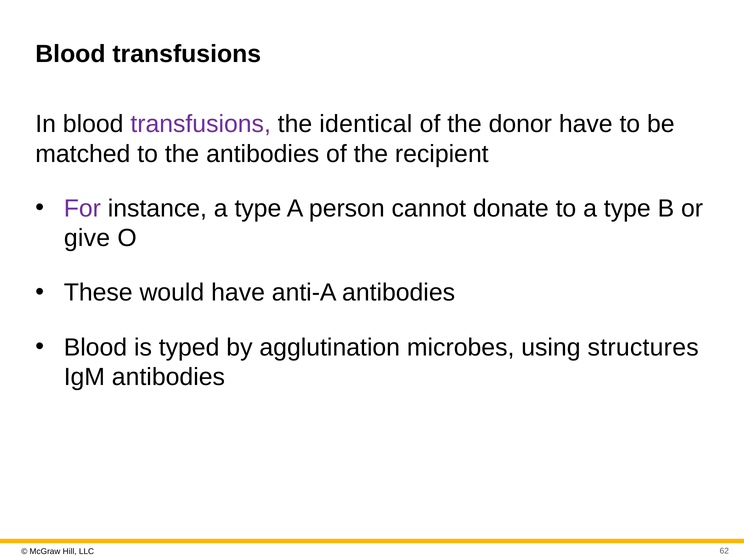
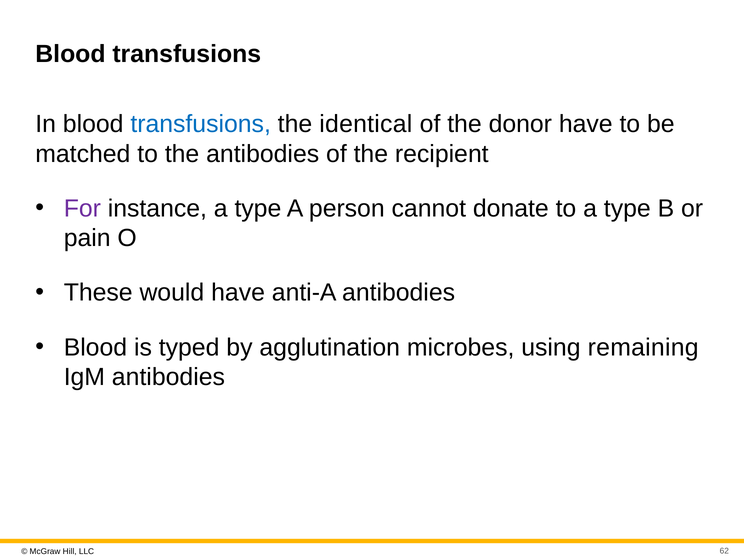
transfusions at (201, 124) colour: purple -> blue
give: give -> pain
structures: structures -> remaining
